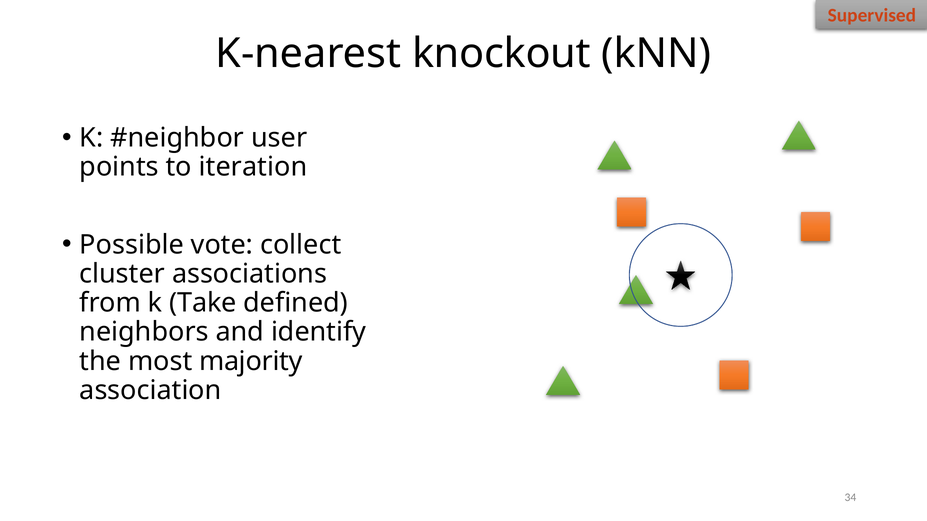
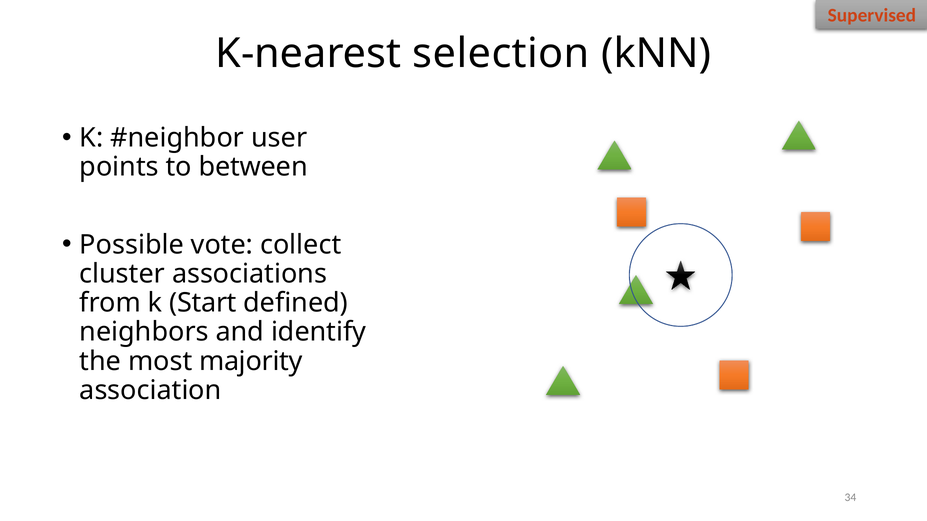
knockout: knockout -> selection
iteration: iteration -> between
Take: Take -> Start
